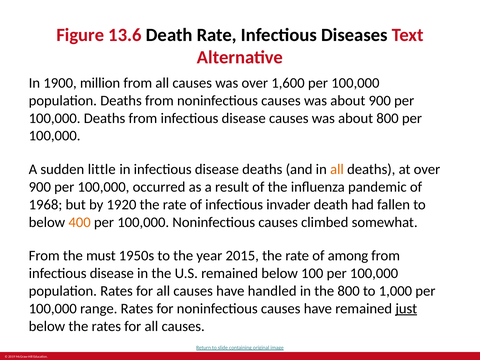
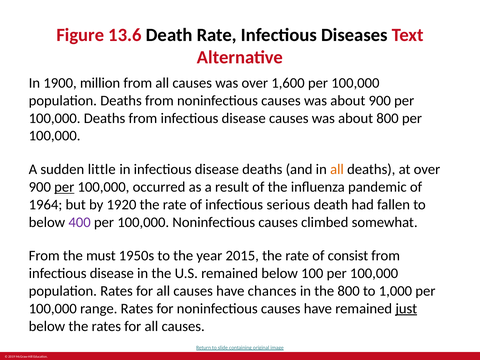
per at (64, 187) underline: none -> present
1968: 1968 -> 1964
invader: invader -> serious
400 colour: orange -> purple
among: among -> consist
handled: handled -> chances
